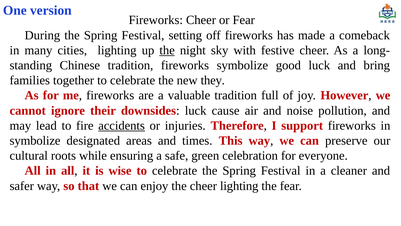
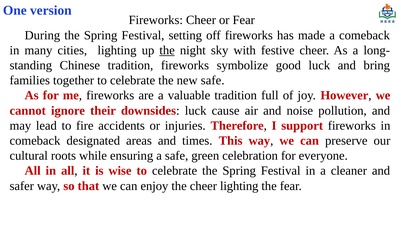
new they: they -> safe
accidents underline: present -> none
symbolize at (35, 140): symbolize -> comeback
